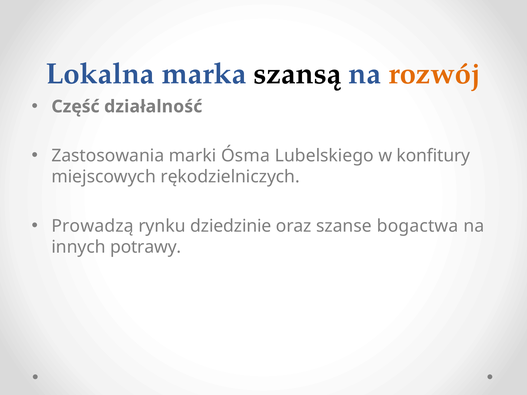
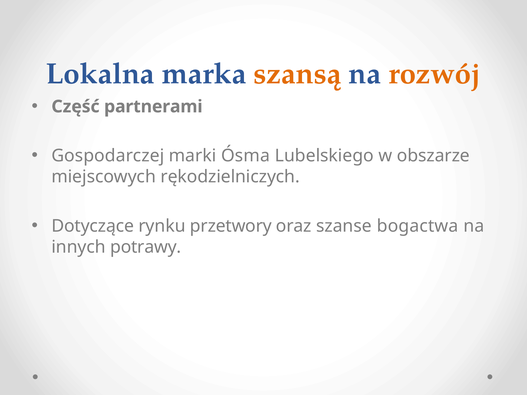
szansą colour: black -> orange
działalność: działalność -> partnerami
Zastosowania: Zastosowania -> Gospodarczej
konfitury: konfitury -> obszarze
Prowadzą: Prowadzą -> Dotyczące
dziedzinie: dziedzinie -> przetwory
